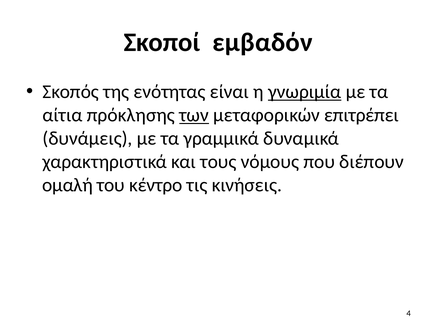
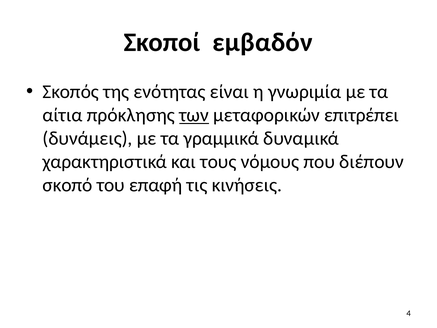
γνωριμία underline: present -> none
ομαλή: ομαλή -> σκοπό
κέντρο: κέντρο -> επαφή
